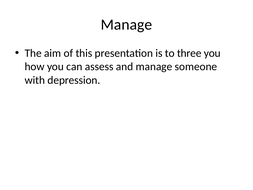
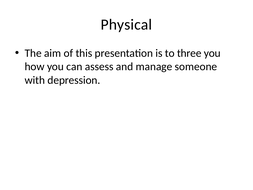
Manage at (126, 24): Manage -> Physical
